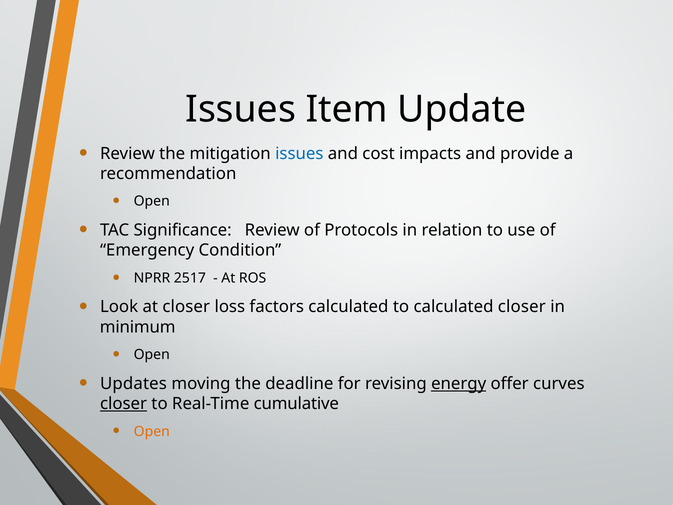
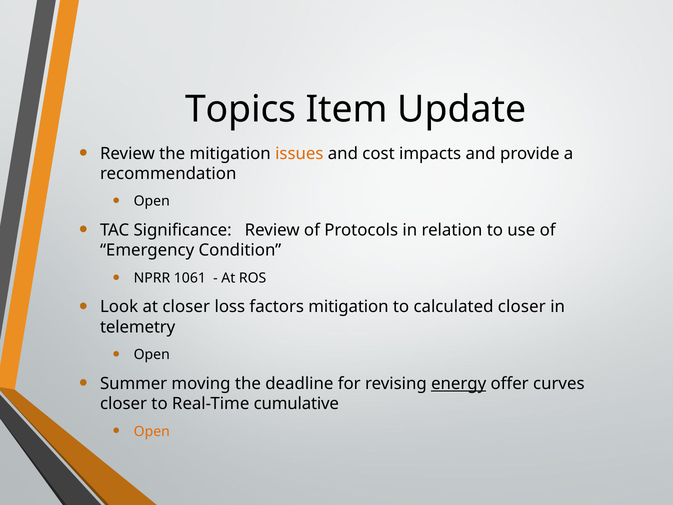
Issues at (241, 109): Issues -> Topics
issues at (299, 153) colour: blue -> orange
2517: 2517 -> 1061
factors calculated: calculated -> mitigation
minimum: minimum -> telemetry
Updates: Updates -> Summer
closer at (124, 404) underline: present -> none
